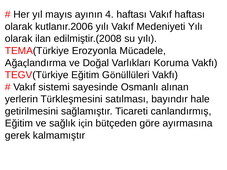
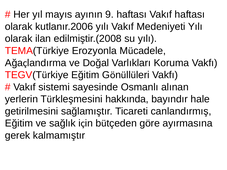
4: 4 -> 9
satılması: satılması -> hakkında
